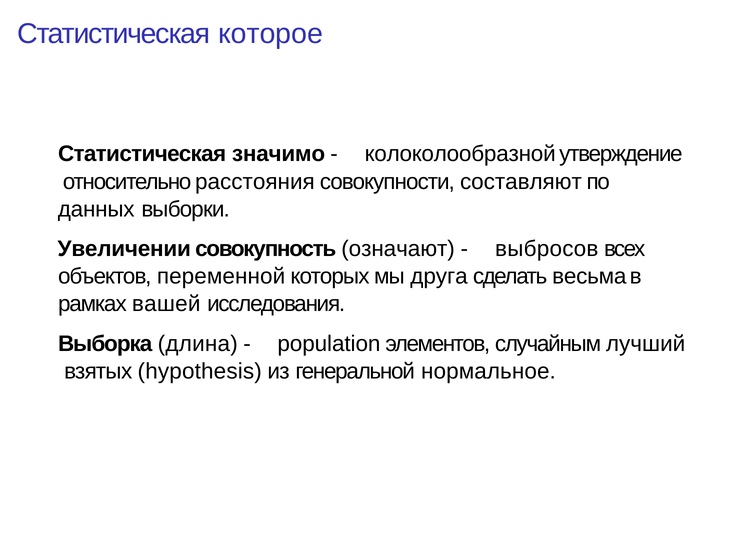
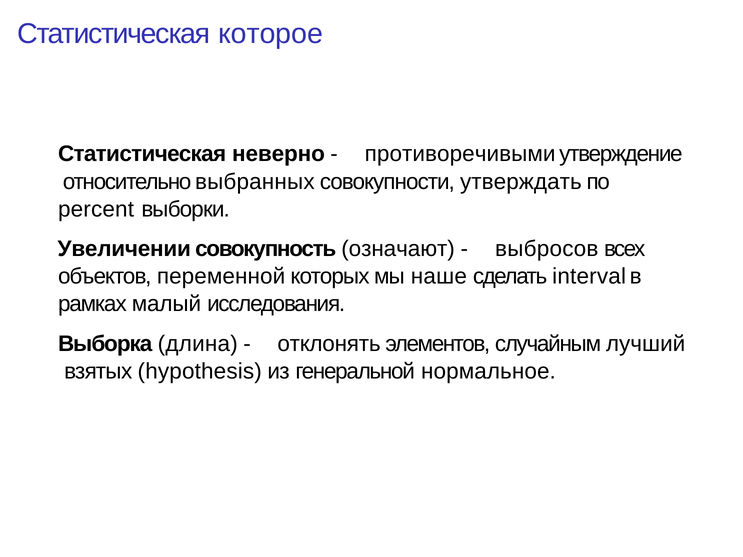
значимо: значимо -> неверно
колоколообразной: колоколообразной -> противоречивыми
расстояния: расстояния -> выбранных
составляют: составляют -> утверждать
данных: данных -> percent
друга: друга -> наше
весьма: весьма -> interval
вашей: вашей -> малый
population: population -> отклонять
